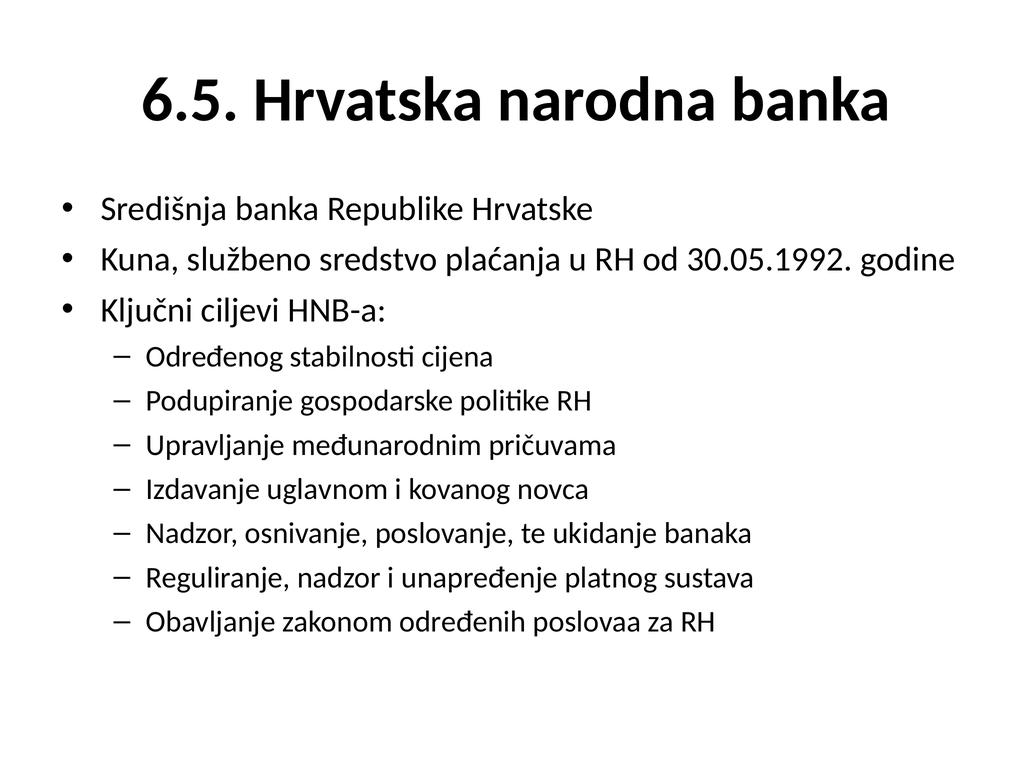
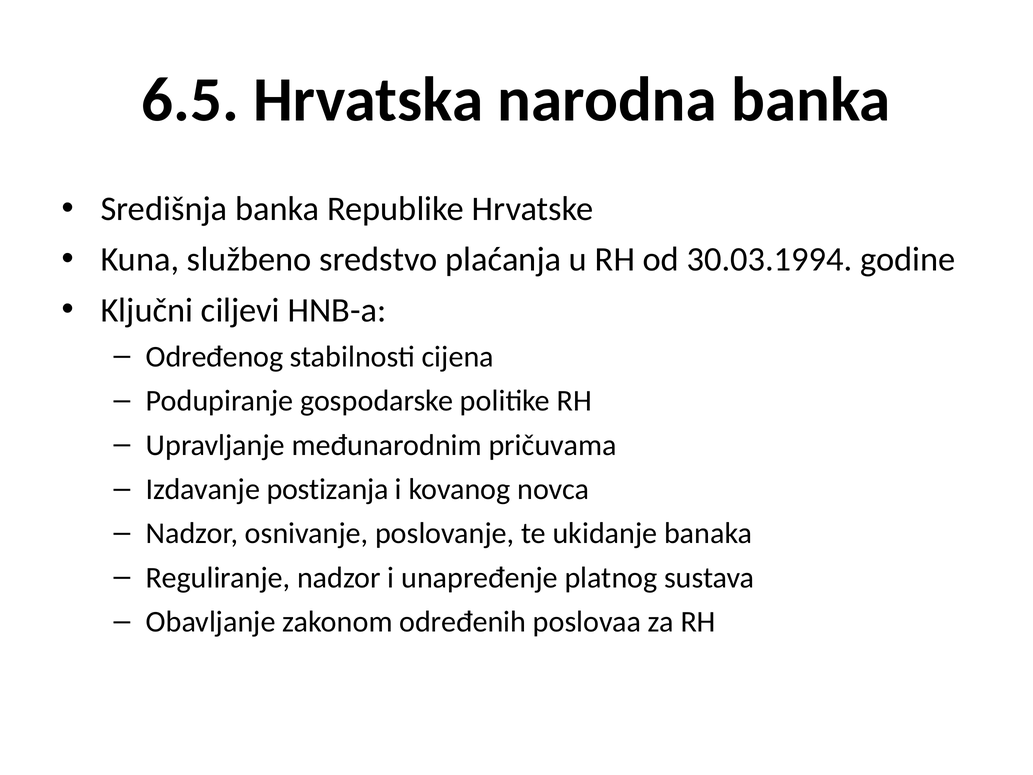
30.05.1992: 30.05.1992 -> 30.03.1994
uglavnom: uglavnom -> postizanja
